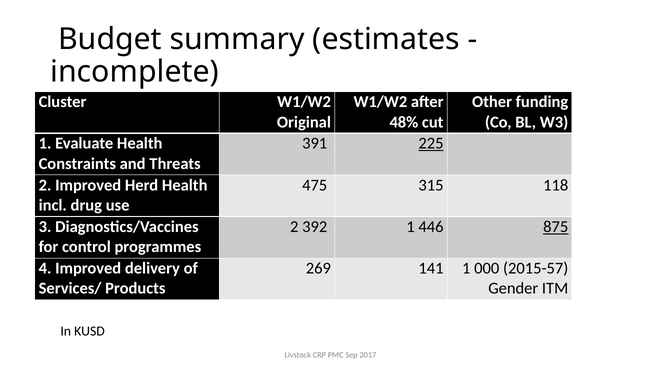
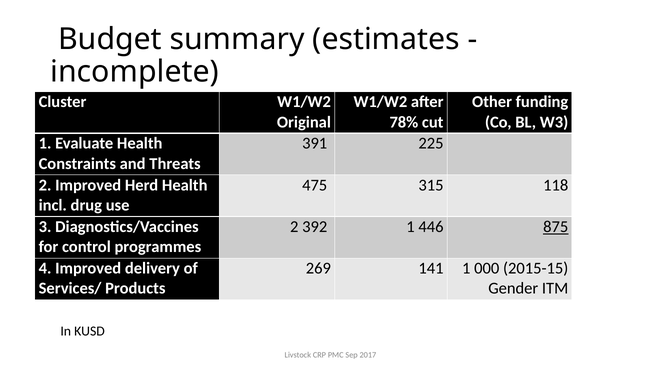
48%: 48% -> 78%
225 underline: present -> none
2015-57: 2015-57 -> 2015-15
